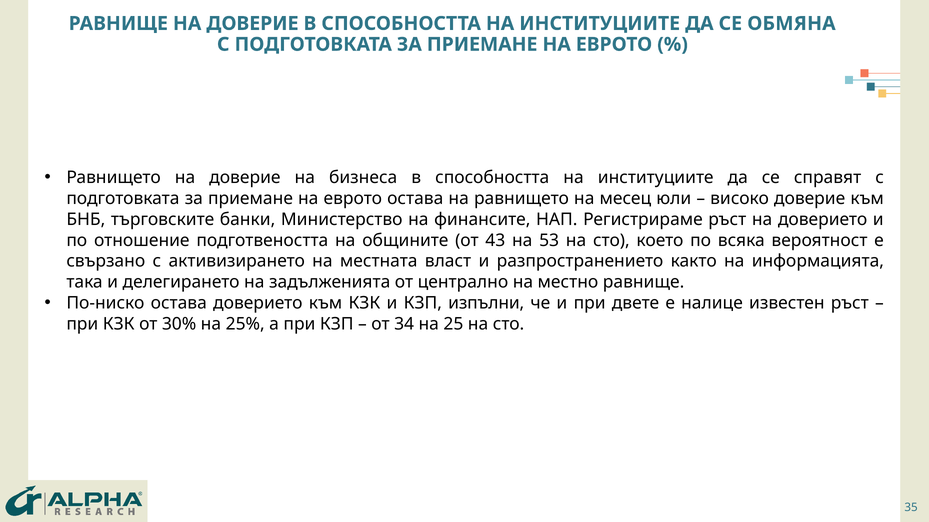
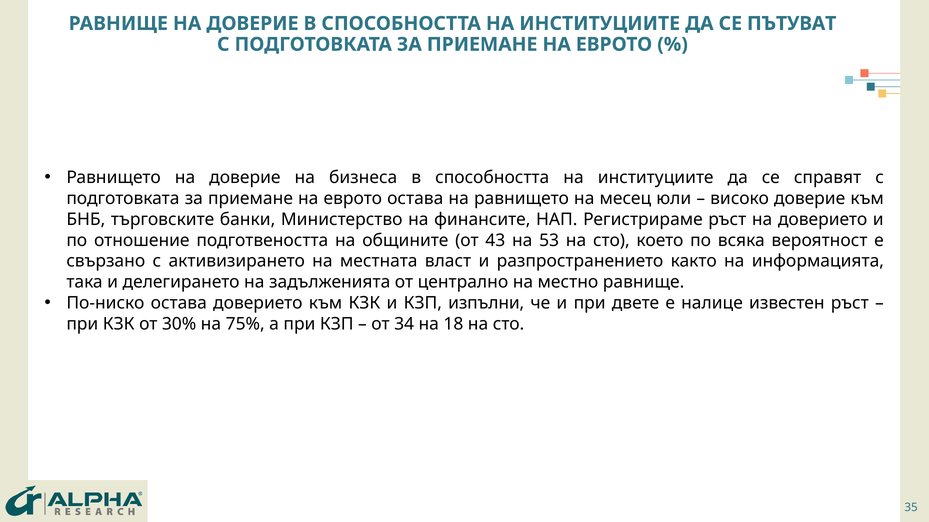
ОБМЯНА: ОБМЯНА -> ПЪТУВАТ
25%: 25% -> 75%
25: 25 -> 18
